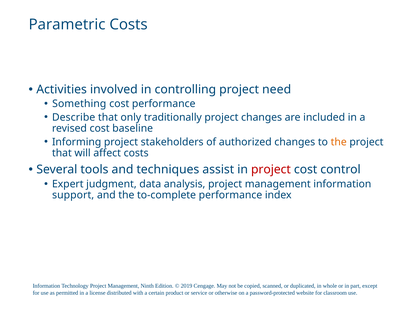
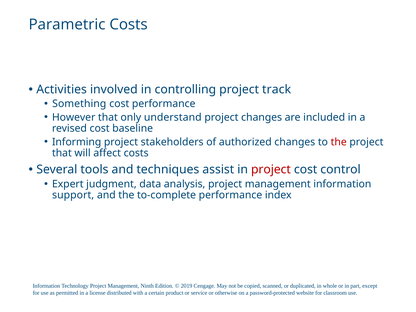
need: need -> track
Describe: Describe -> However
traditionally: traditionally -> understand
the at (339, 142) colour: orange -> red
